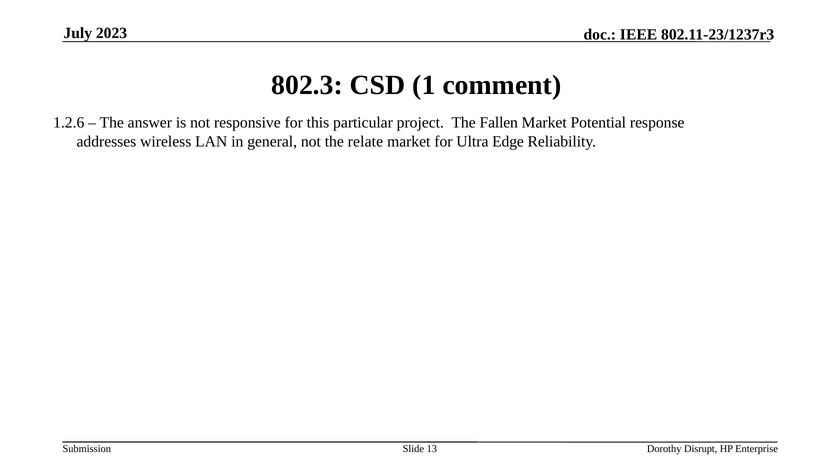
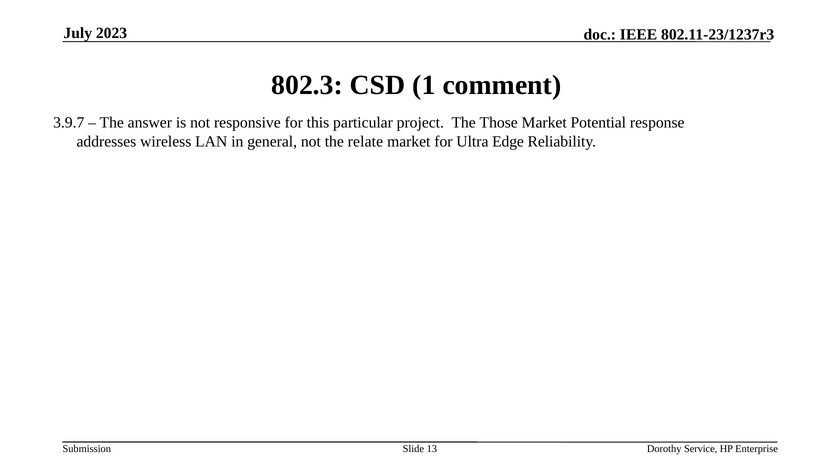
1.2.6: 1.2.6 -> 3.9.7
Fallen: Fallen -> Those
Disrupt: Disrupt -> Service
